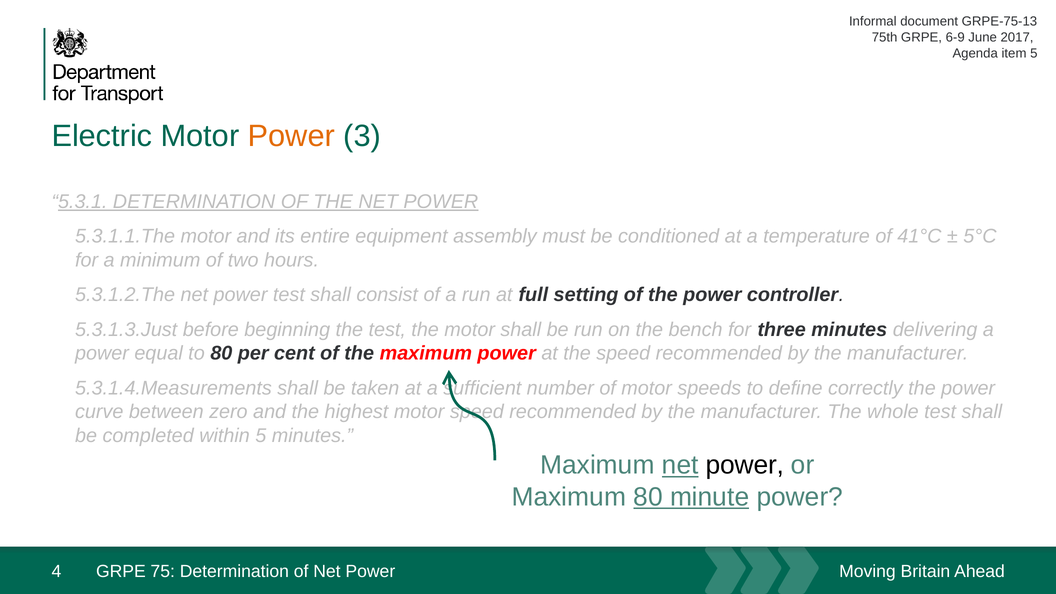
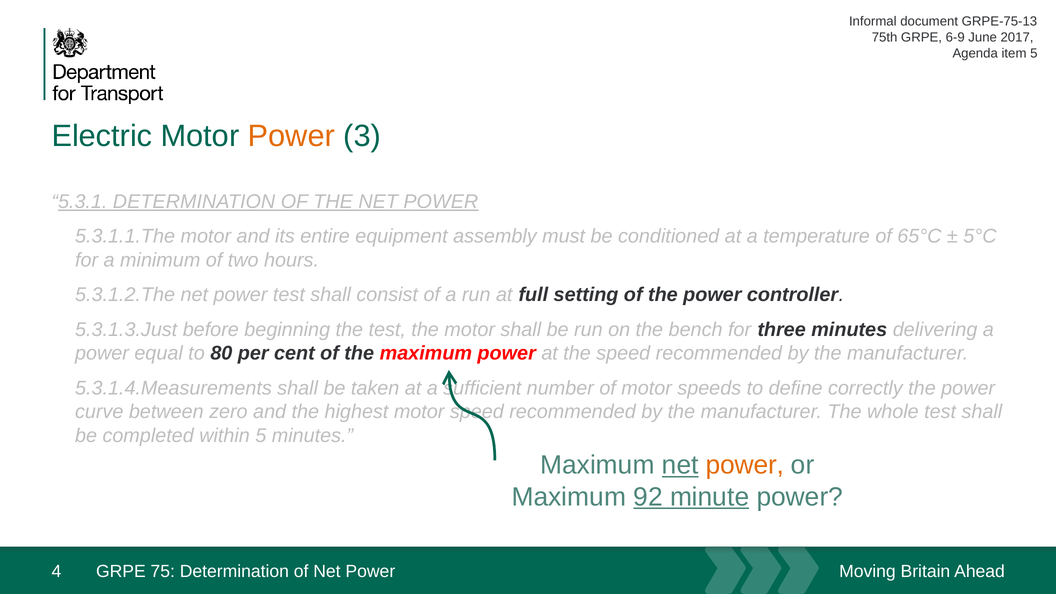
41°C: 41°C -> 65°C
power at (745, 465) colour: black -> orange
Maximum 80: 80 -> 92
